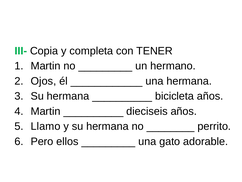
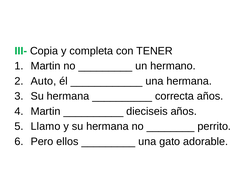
Ojos: Ojos -> Auto
bicicleta: bicicleta -> correcta
